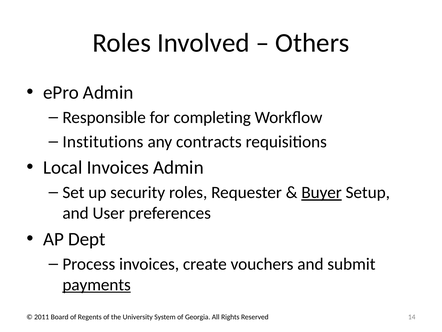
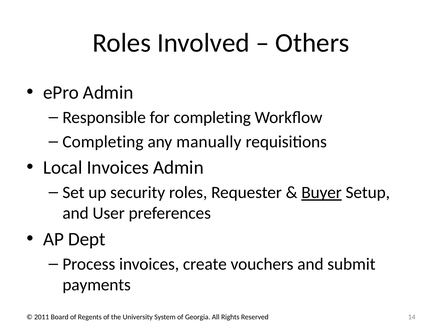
Institutions at (103, 141): Institutions -> Completing
contracts: contracts -> manually
payments underline: present -> none
